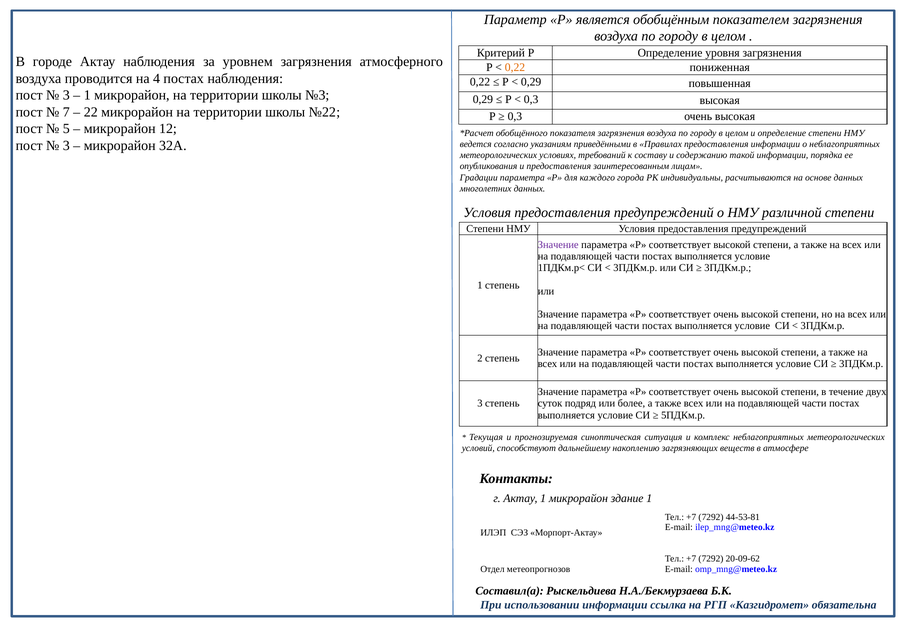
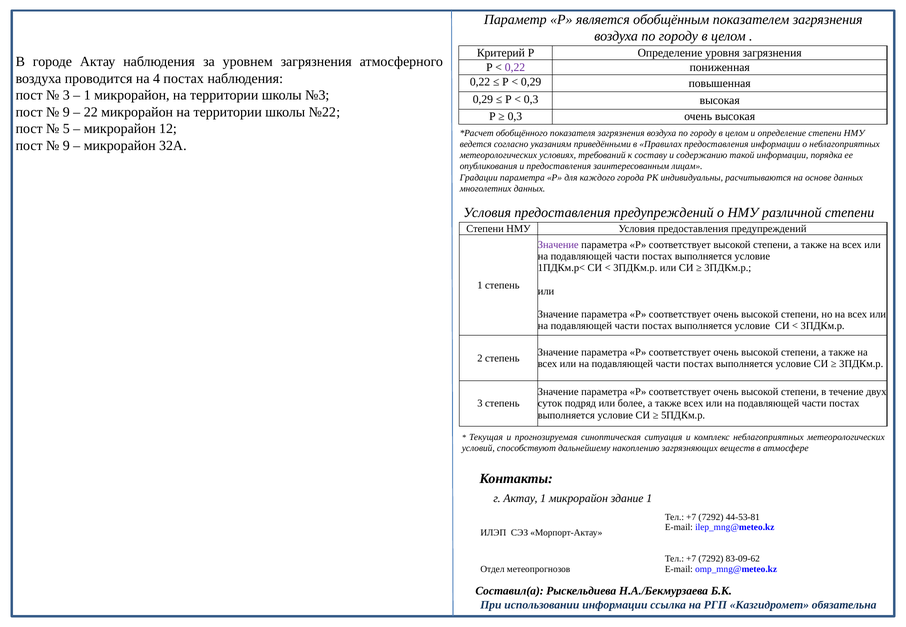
0,22 at (515, 67) colour: orange -> purple
7 at (66, 112): 7 -> 9
3 at (66, 145): 3 -> 9
20-09-62: 20-09-62 -> 83-09-62
